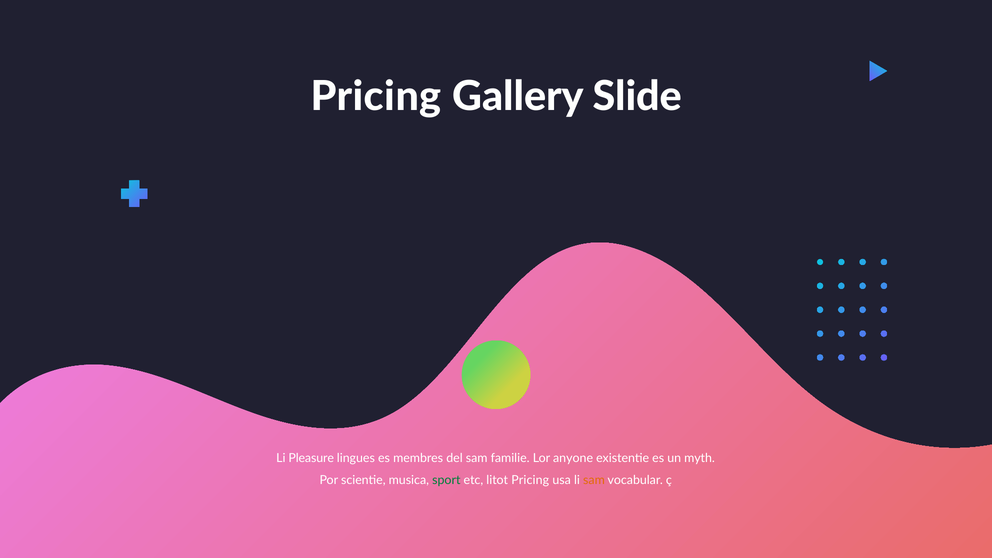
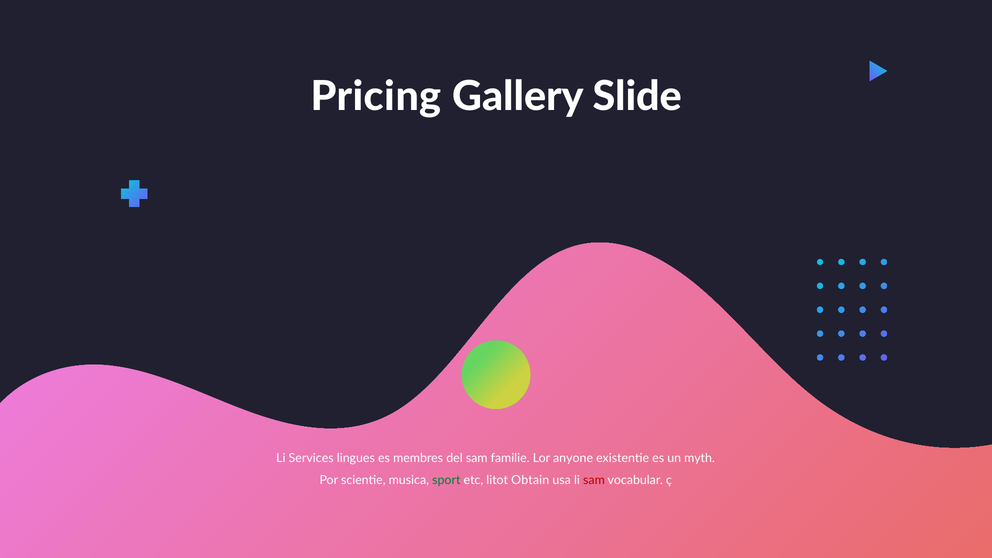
Pleasure: Pleasure -> Services
litot Pricing: Pricing -> Obtain
sam at (594, 480) colour: orange -> red
